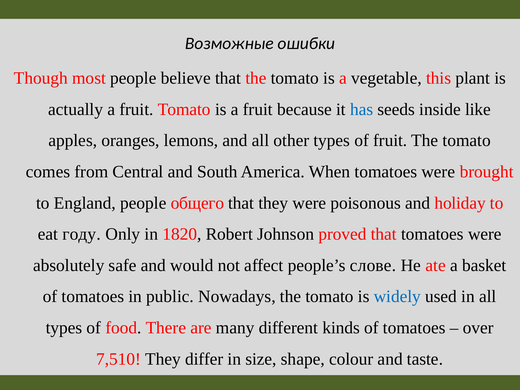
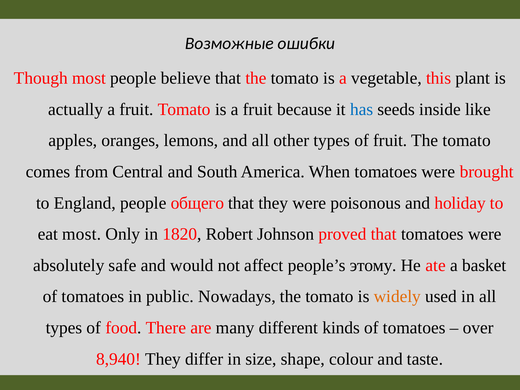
eat году: году -> most
слове: слове -> этому
widely colour: blue -> orange
7,510: 7,510 -> 8,940
